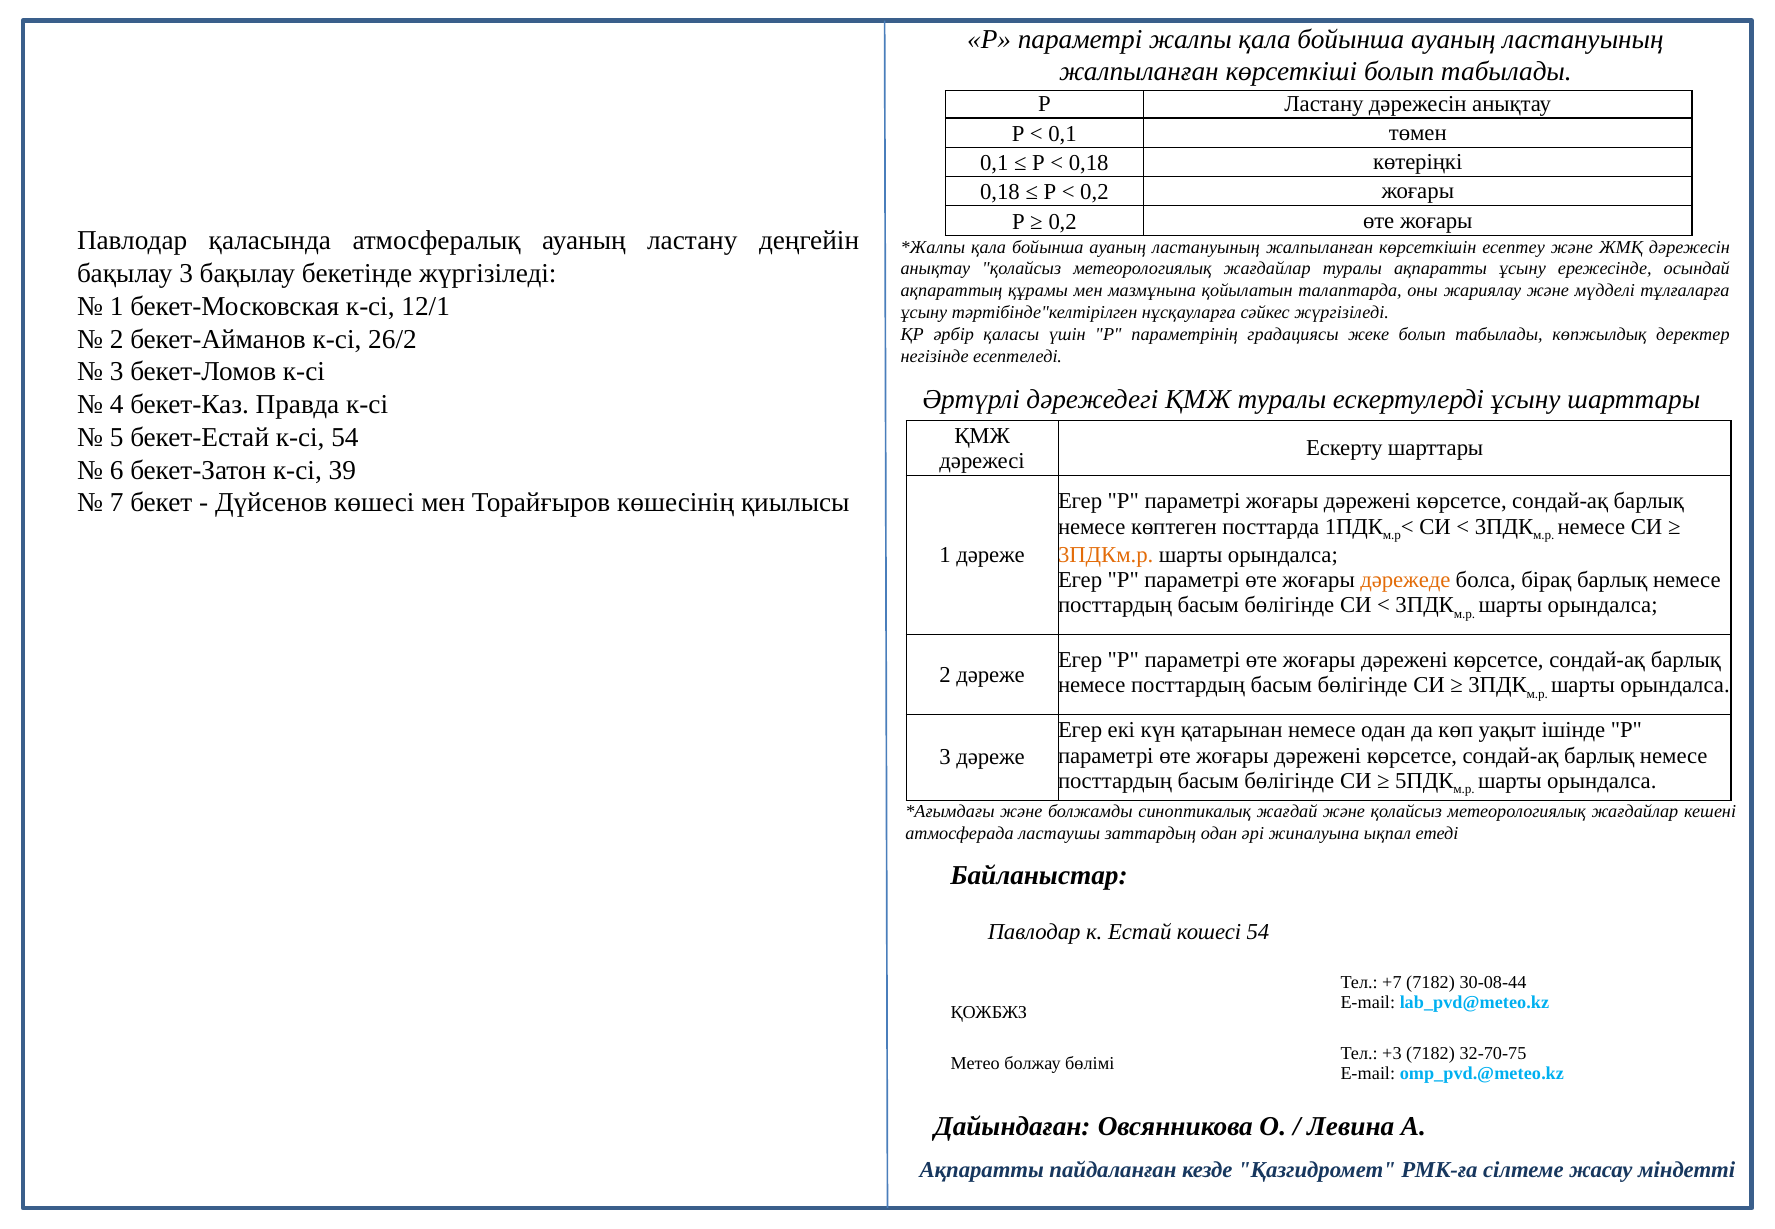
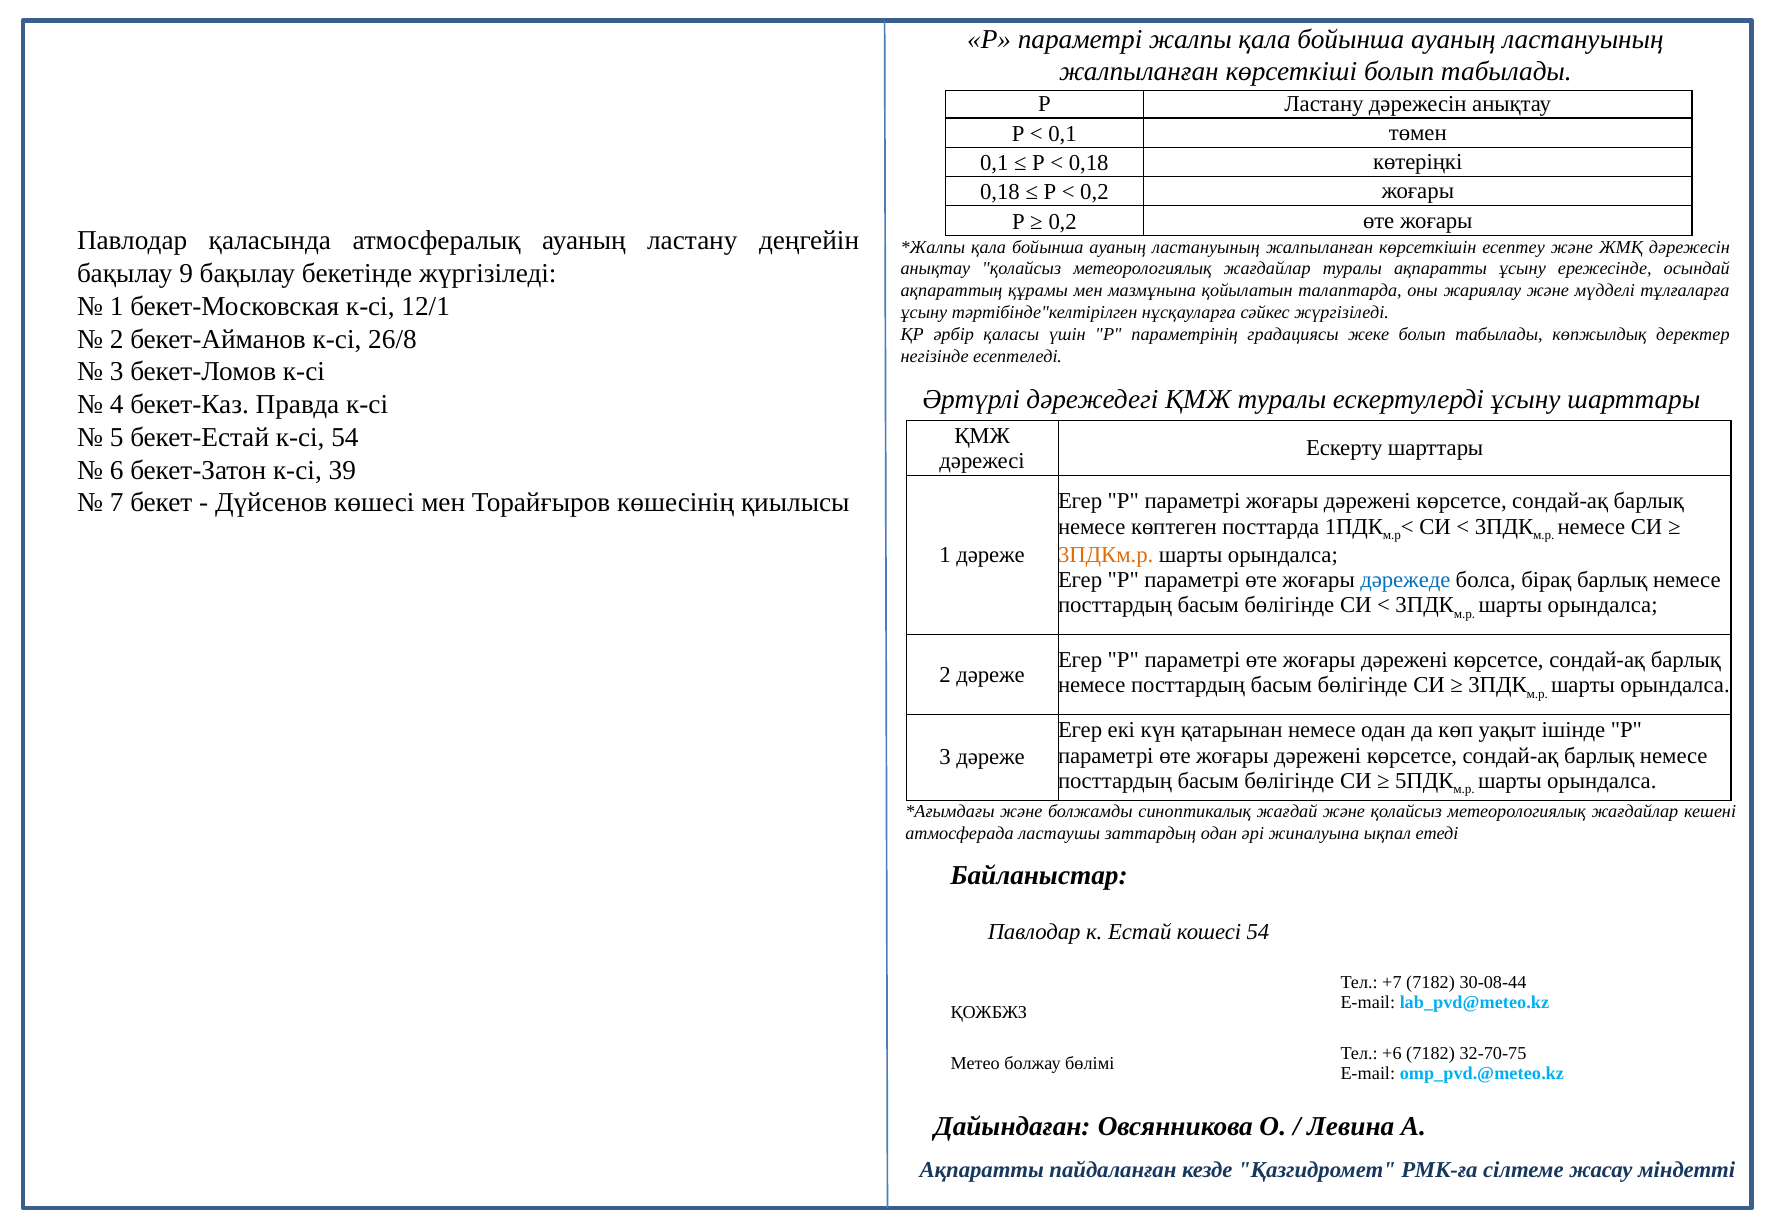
бақылау 3: 3 -> 9
26/2: 26/2 -> 26/8
дәрежеде colour: orange -> blue
+3: +3 -> +6
